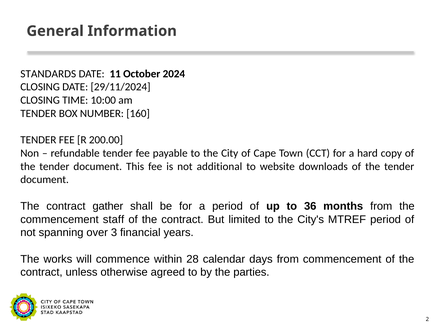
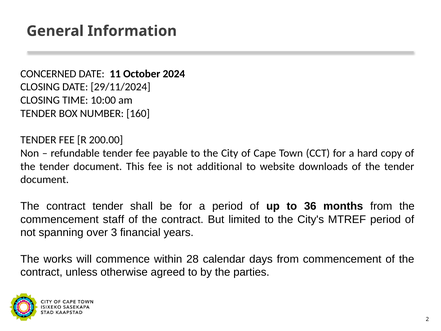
STANDARDS: STANDARDS -> CONCERNED
contract gather: gather -> tender
